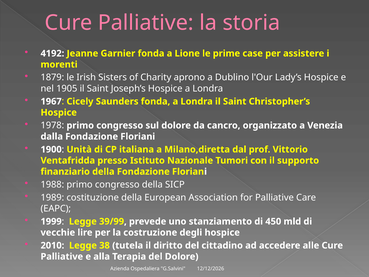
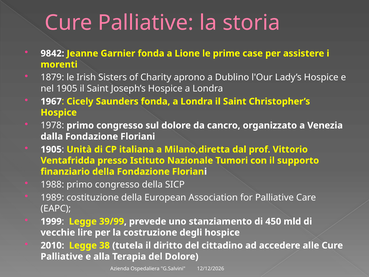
4192: 4192 -> 9842
1900 at (51, 149): 1900 -> 1905
